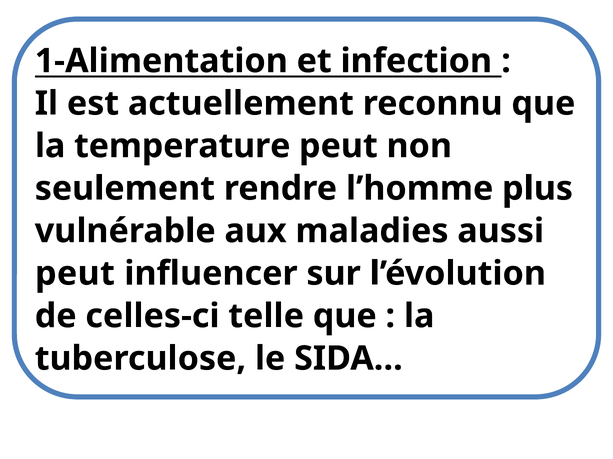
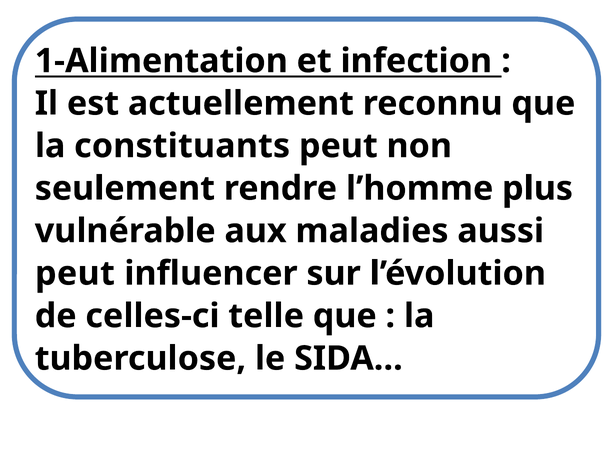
temperature: temperature -> constituants
